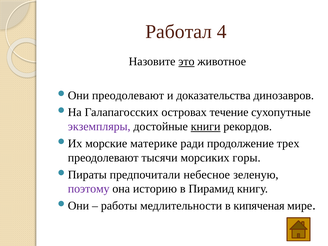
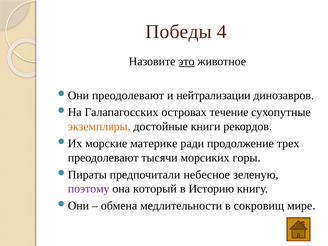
Работал: Работал -> Победы
доказательства: доказательства -> нейтрализации
экземпляры colour: purple -> orange
книги underline: present -> none
историю: историю -> который
Пирамид: Пирамид -> Историю
работы: работы -> обмена
кипяченая: кипяченая -> сокровищ
